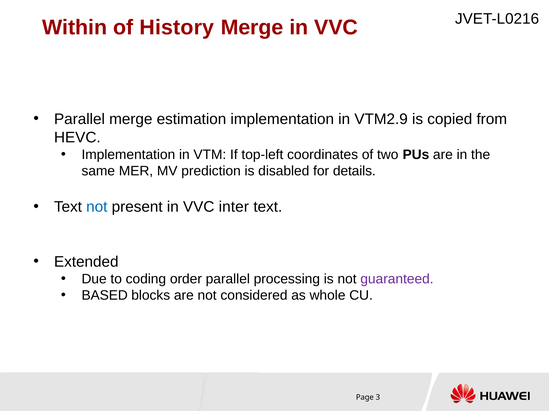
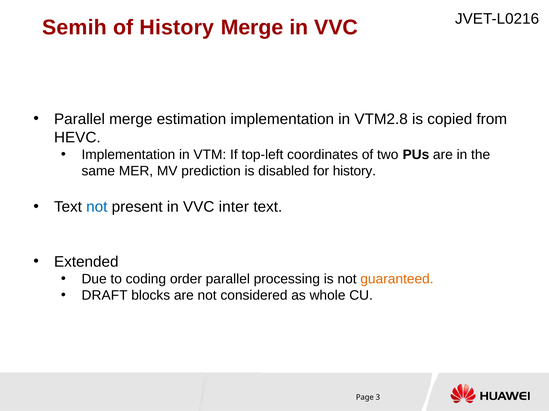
Within: Within -> Semih
VTM2.9: VTM2.9 -> VTM2.8
for details: details -> history
guaranteed colour: purple -> orange
BASED: BASED -> DRAFT
